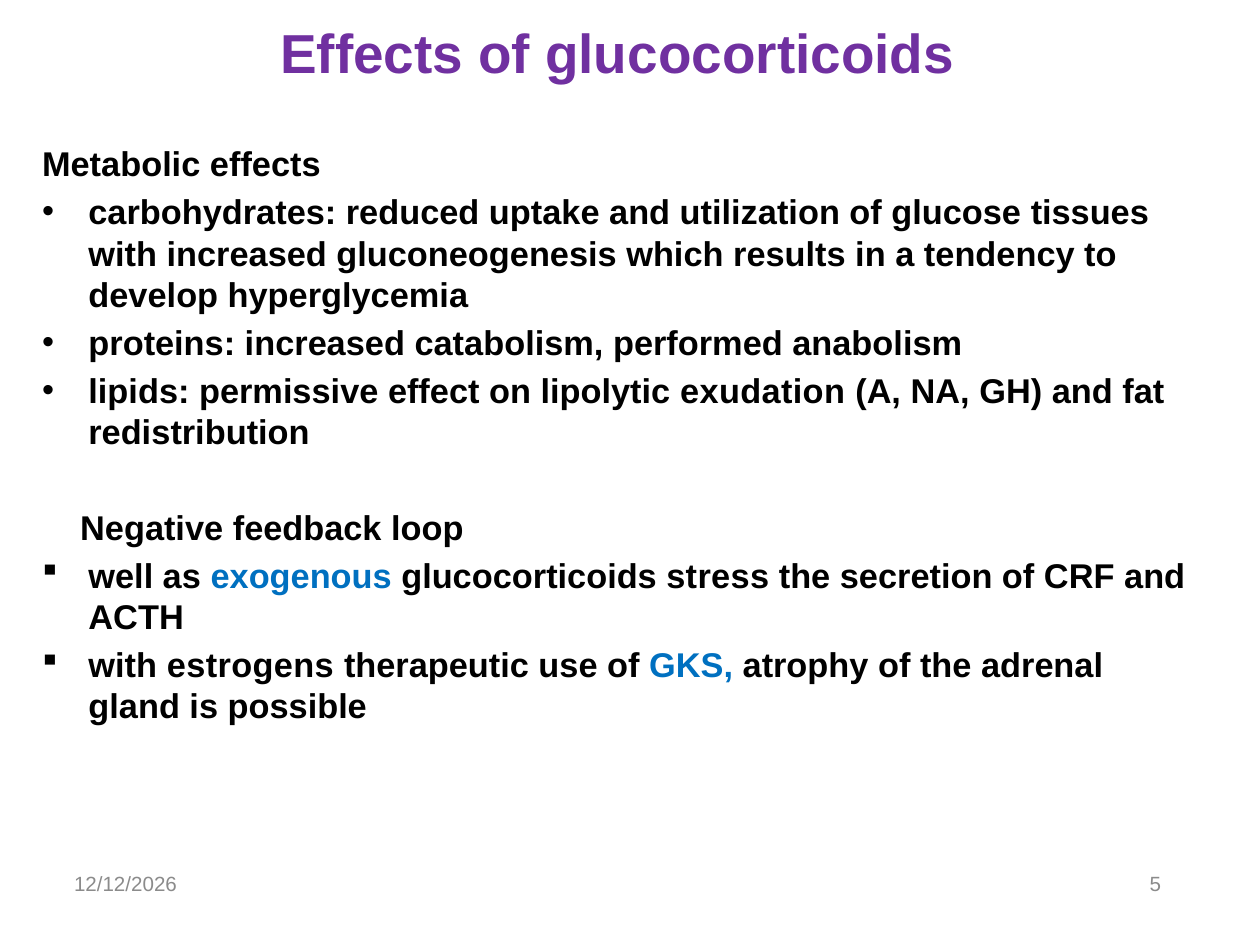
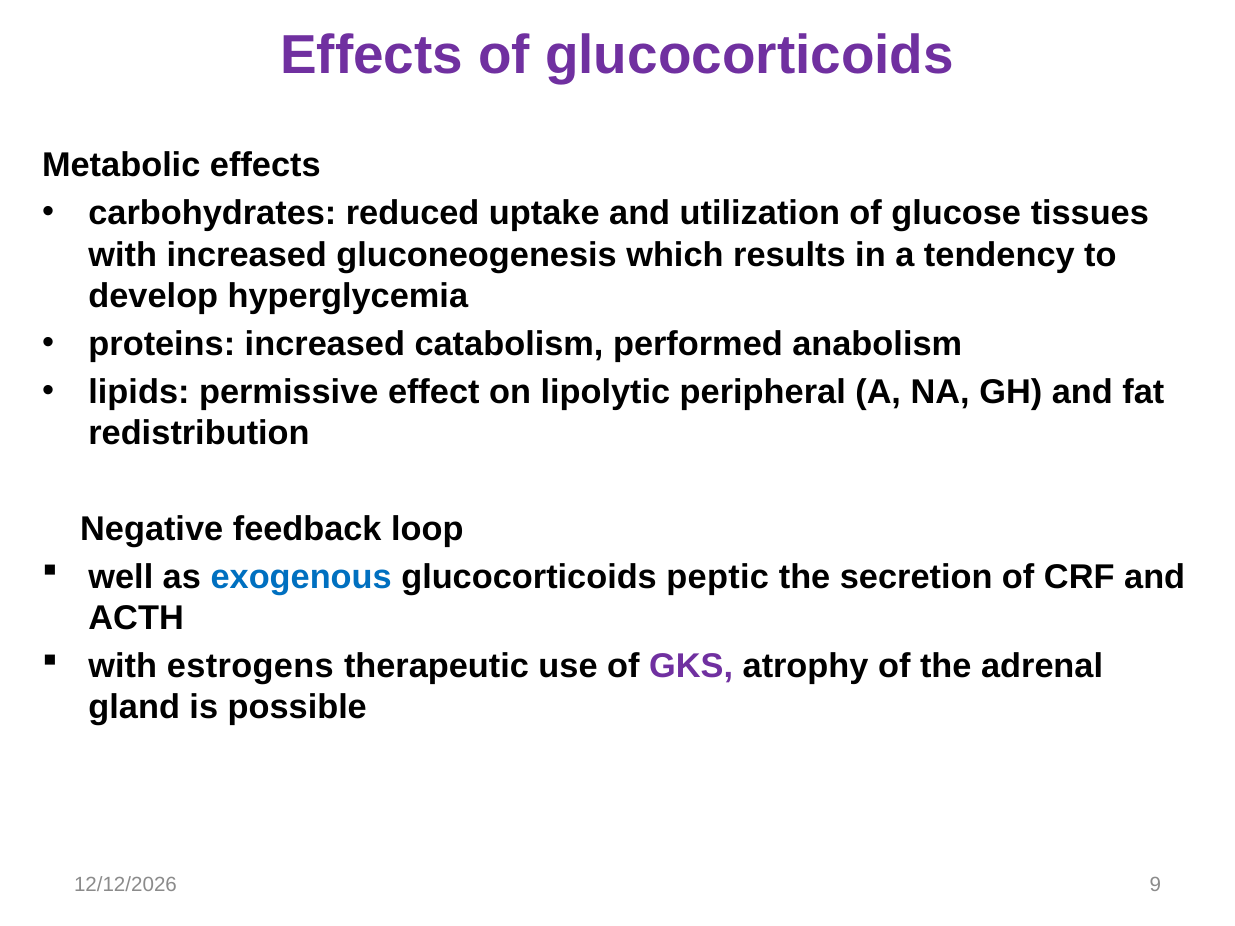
exudation: exudation -> peripheral
stress: stress -> peptic
GKS colour: blue -> purple
5: 5 -> 9
